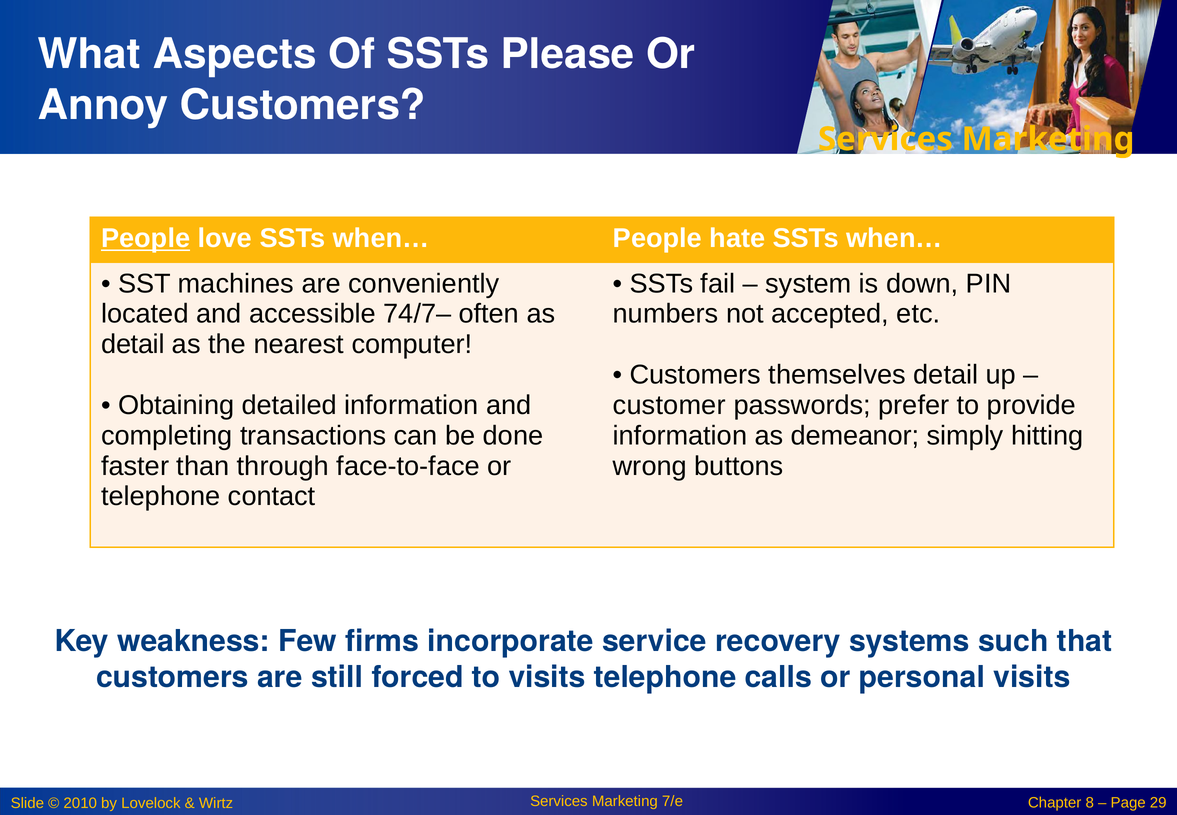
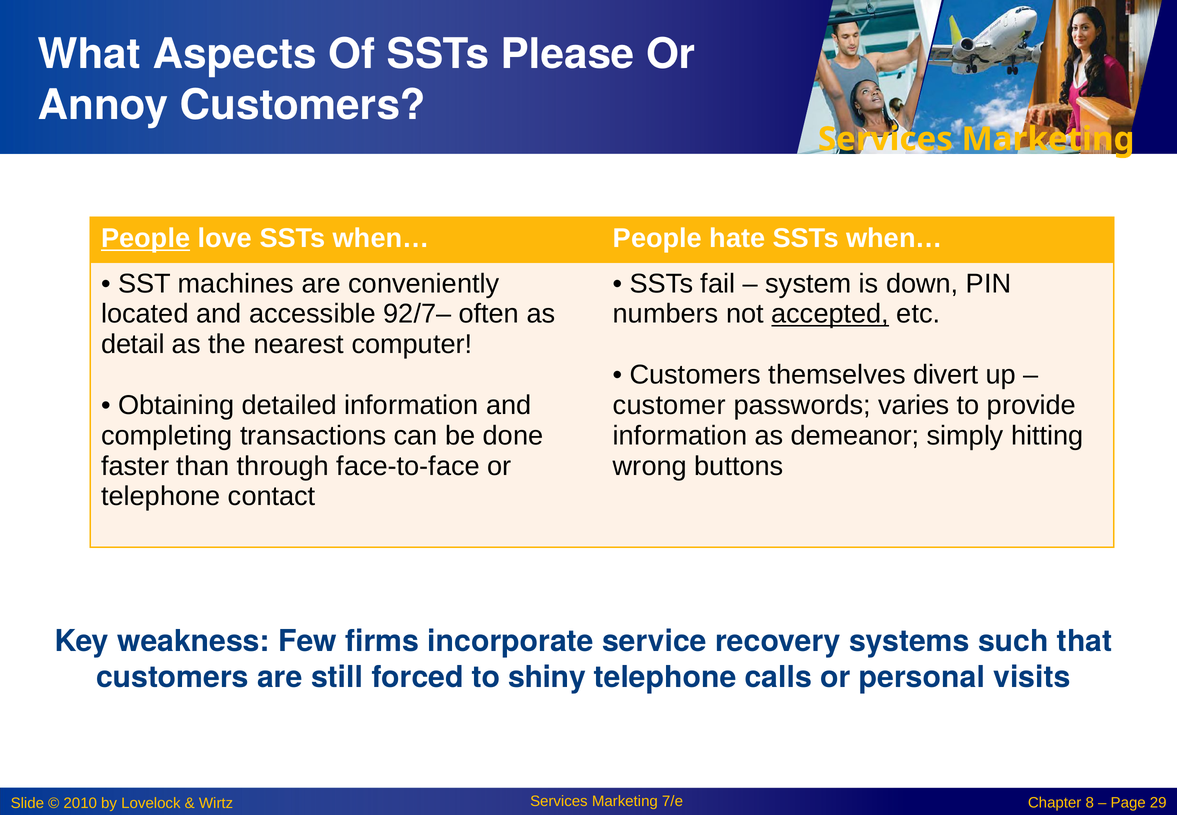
74/7–: 74/7– -> 92/7–
accepted underline: none -> present
themselves detail: detail -> divert
prefer: prefer -> varies
to visits: visits -> shiny
